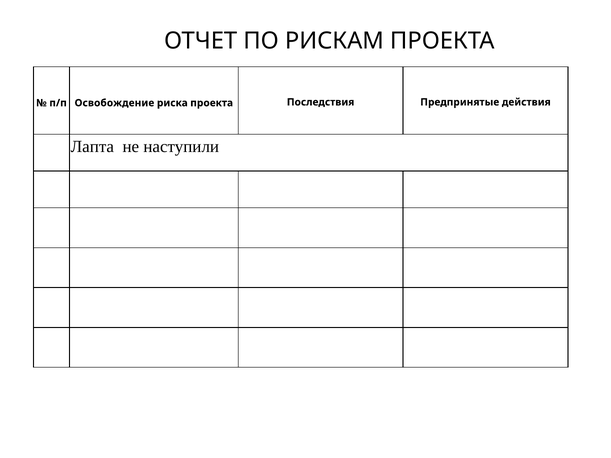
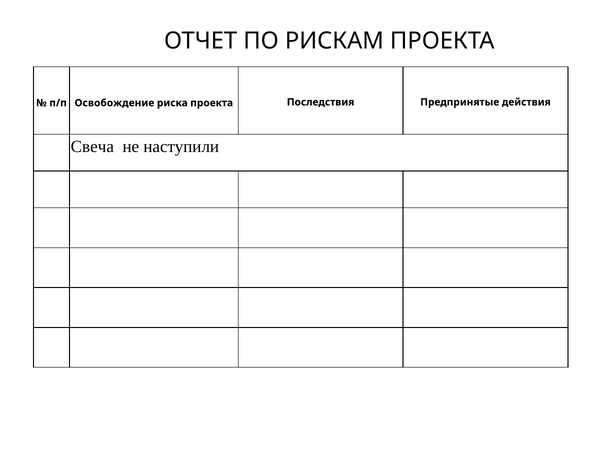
Лапта: Лапта -> Свеча
